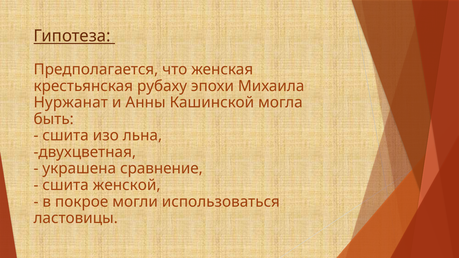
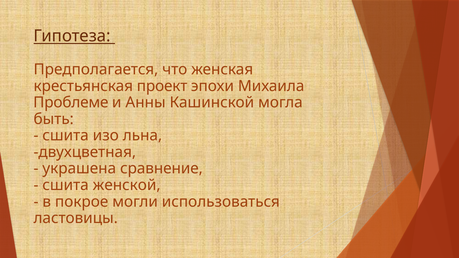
рубаху: рубаху -> проект
Нуржанат: Нуржанат -> Проблеме
